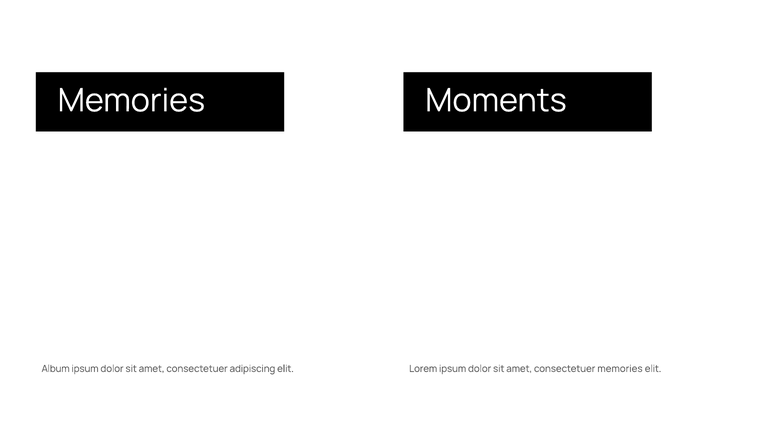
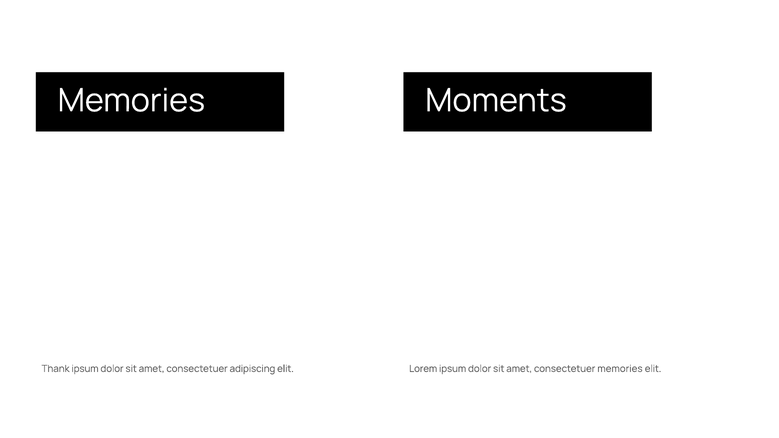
Album: Album -> Thank
